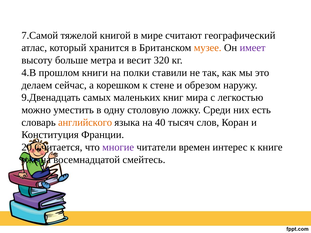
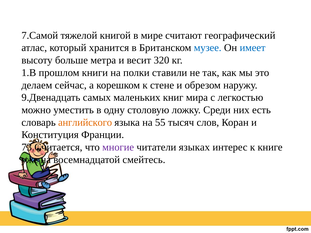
музее colour: orange -> blue
имеет colour: purple -> blue
4.В: 4.В -> 1.В
40: 40 -> 55
20.Считается: 20.Считается -> 73.Считается
времен: времен -> языках
